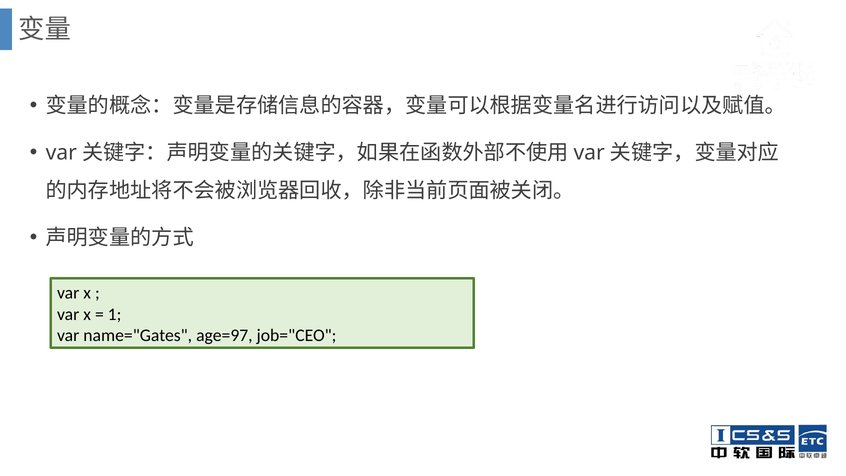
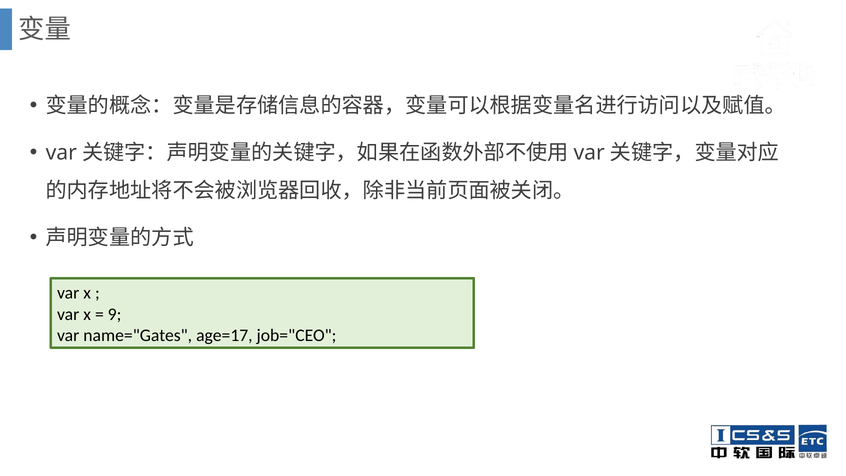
1: 1 -> 9
age=97: age=97 -> age=17
